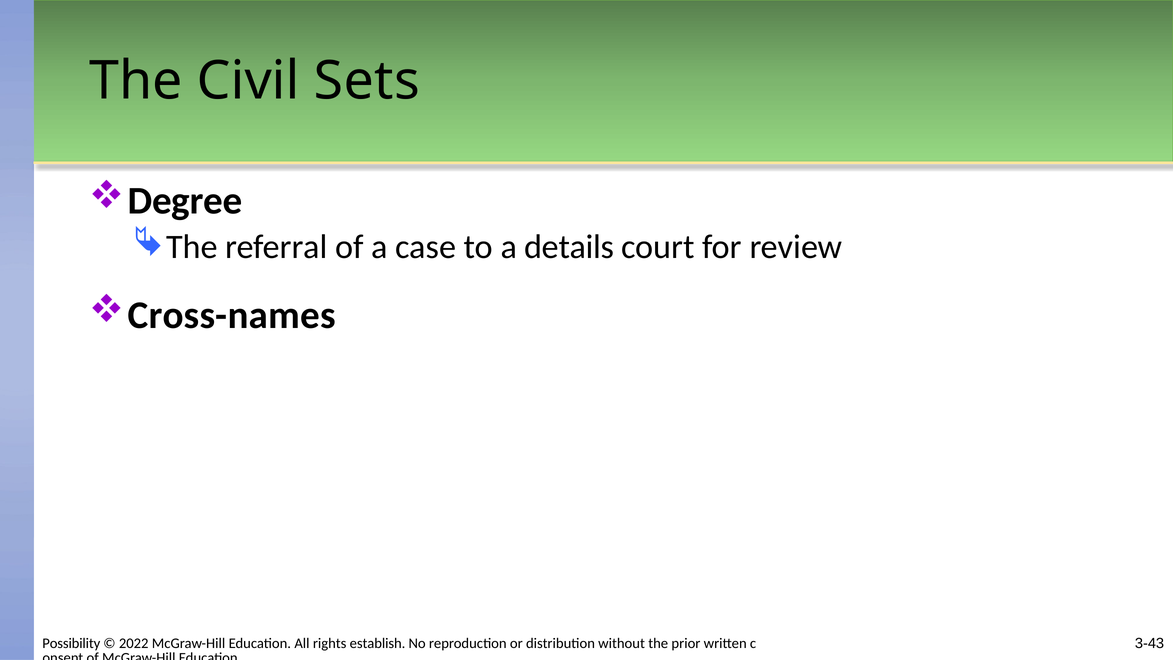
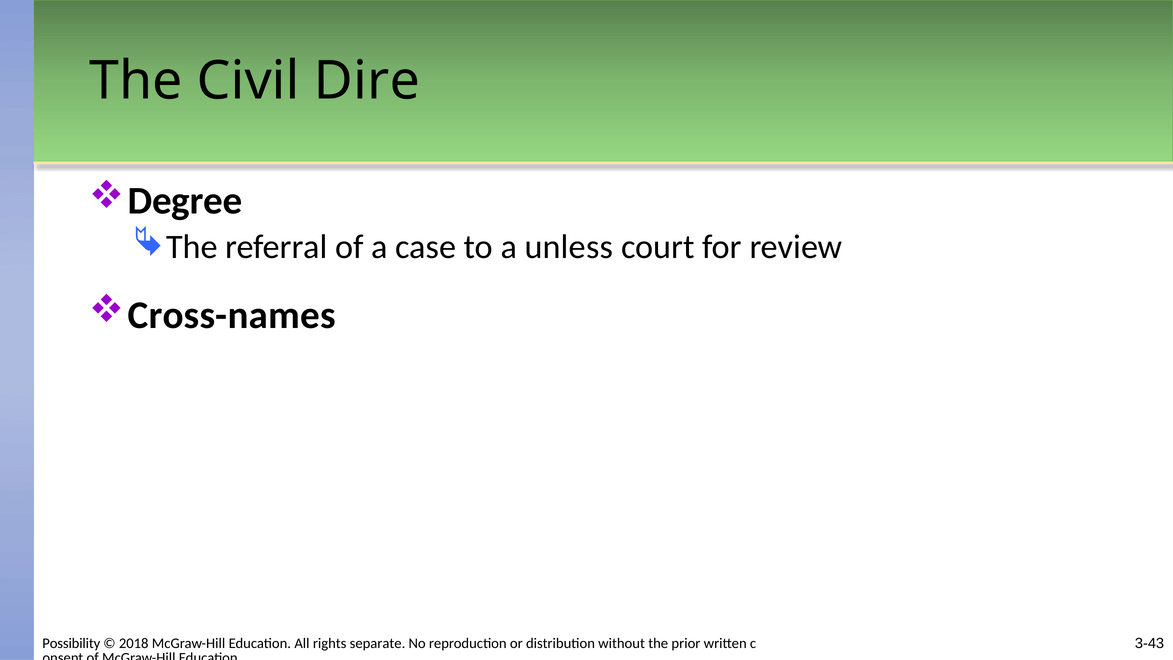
Sets: Sets -> Dire
details: details -> unless
2022: 2022 -> 2018
establish: establish -> separate
